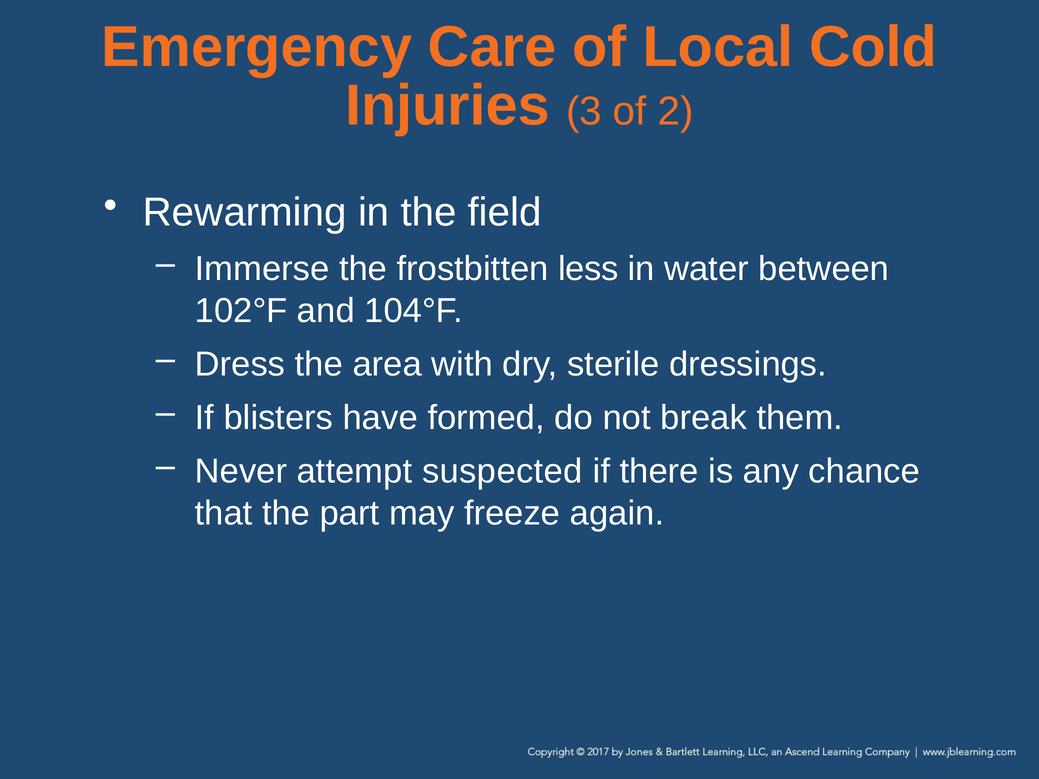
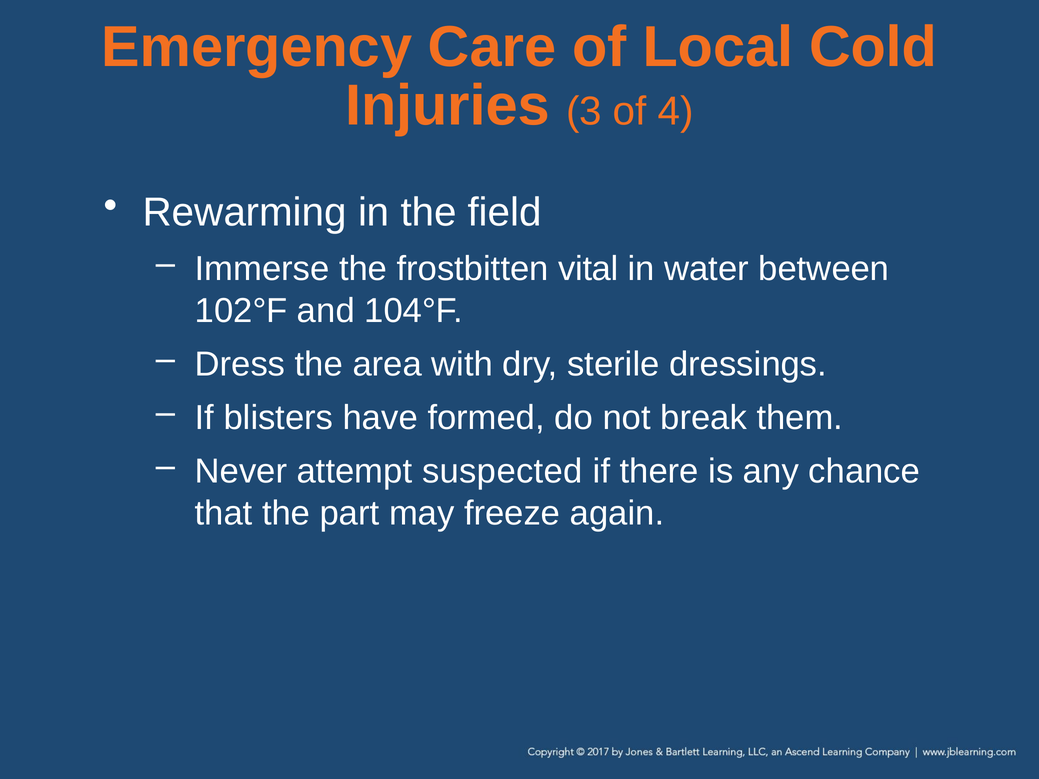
2: 2 -> 4
less: less -> vital
